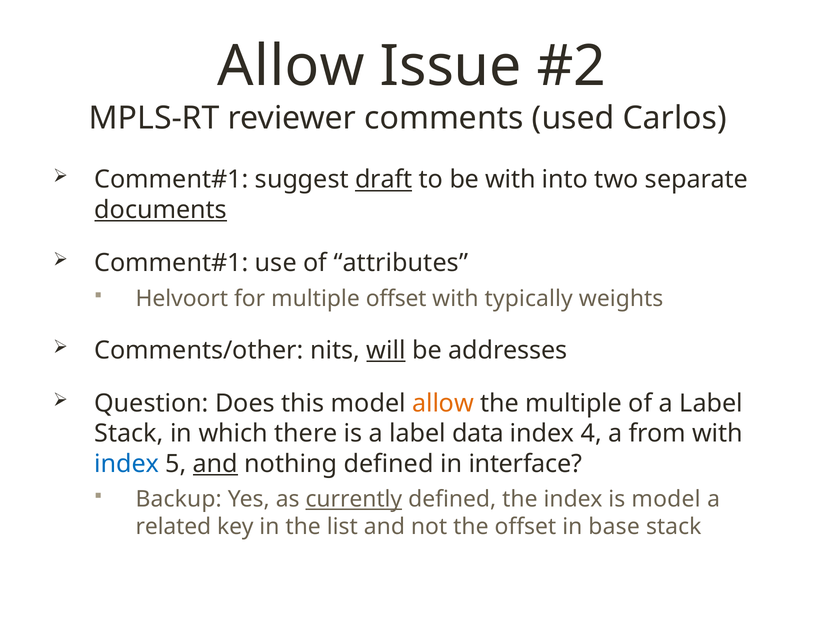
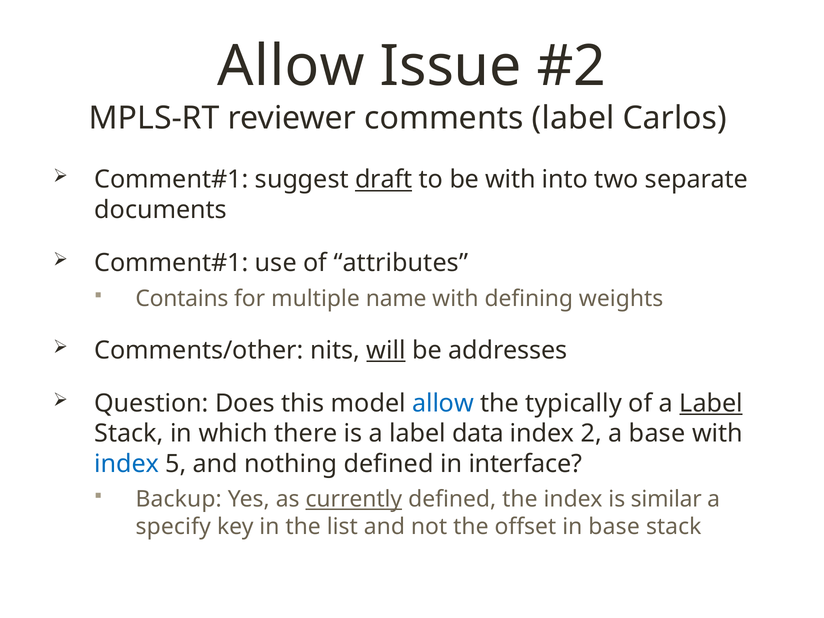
comments used: used -> label
documents underline: present -> none
Helvoort: Helvoort -> Contains
multiple offset: offset -> name
typically: typically -> defining
allow at (443, 403) colour: orange -> blue
the multiple: multiple -> typically
Label at (711, 403) underline: none -> present
4: 4 -> 2
a from: from -> base
and at (215, 464) underline: present -> none
is model: model -> similar
related: related -> specify
